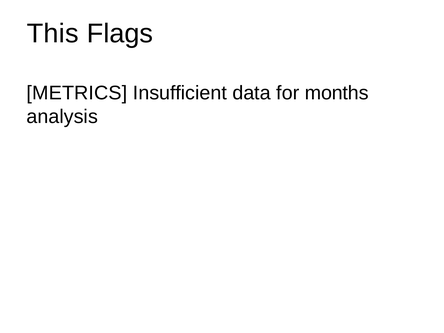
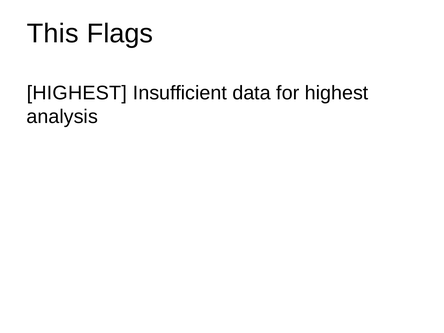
METRICS at (77, 93): METRICS -> HIGHEST
for months: months -> highest
